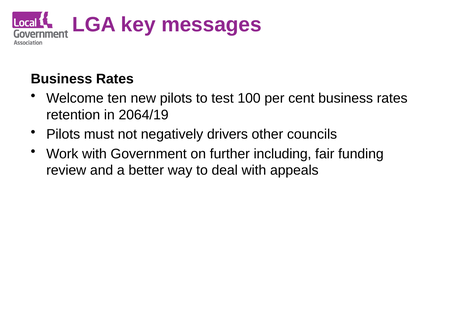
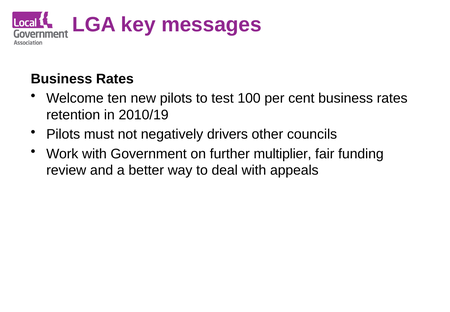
2064/19: 2064/19 -> 2010/19
including: including -> multiplier
